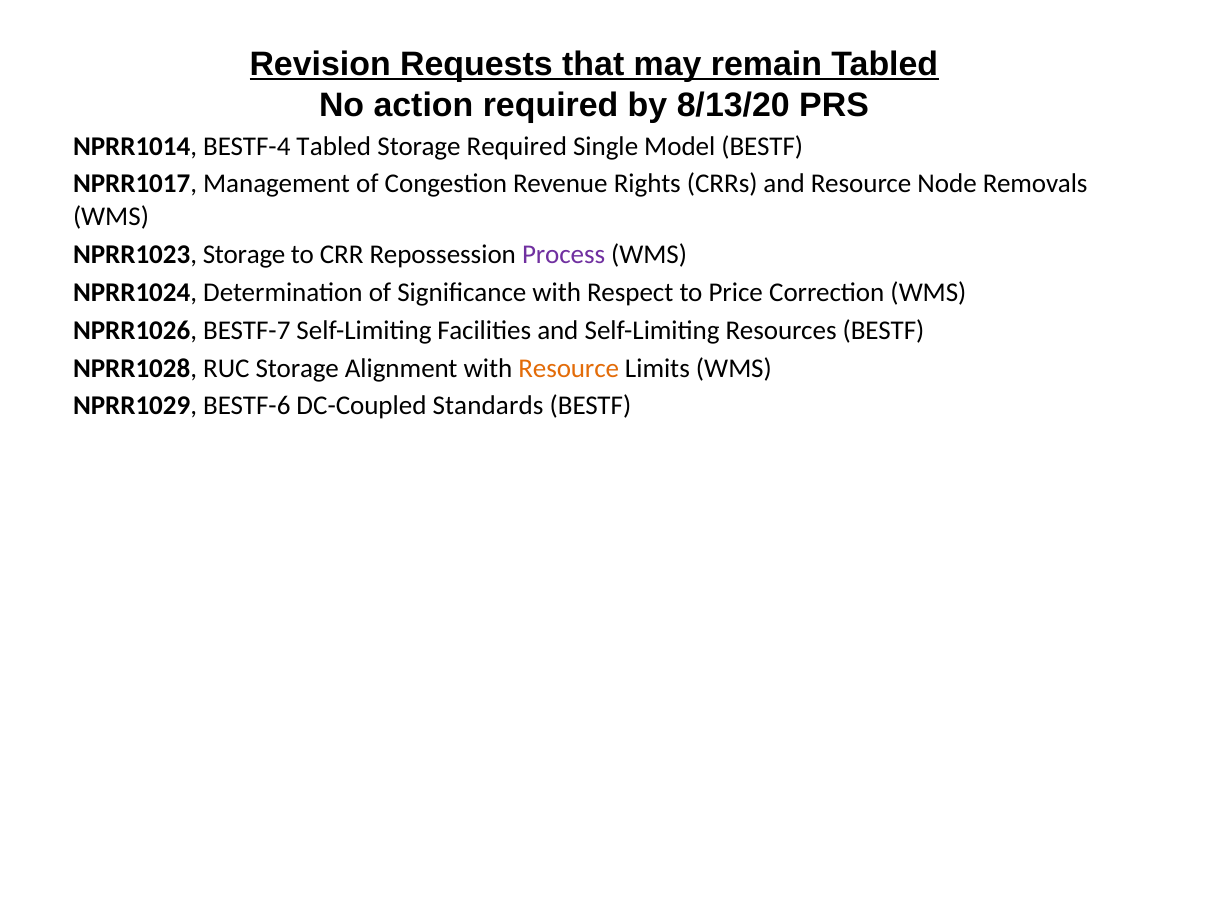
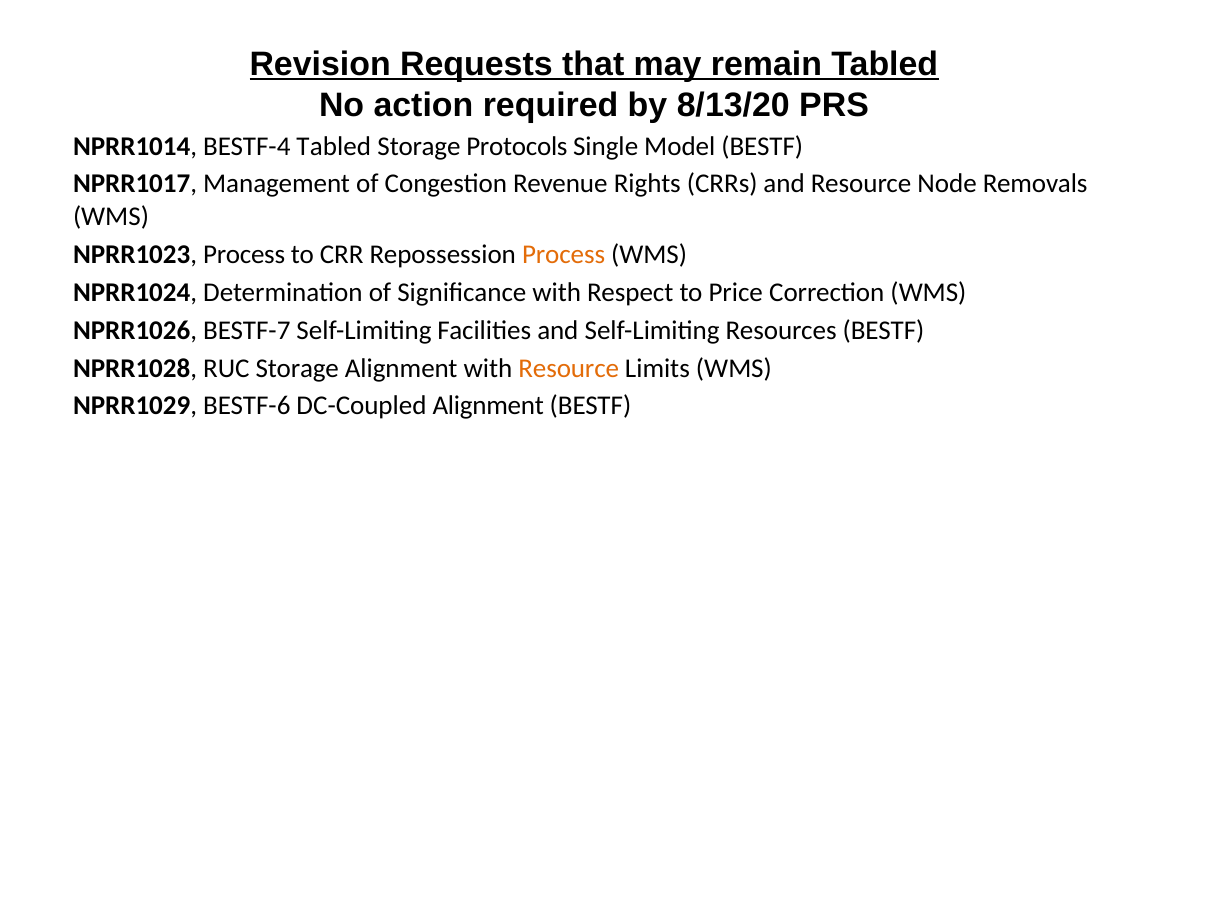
Storage Required: Required -> Protocols
NPRR1023 Storage: Storage -> Process
Process at (564, 254) colour: purple -> orange
DC-Coupled Standards: Standards -> Alignment
